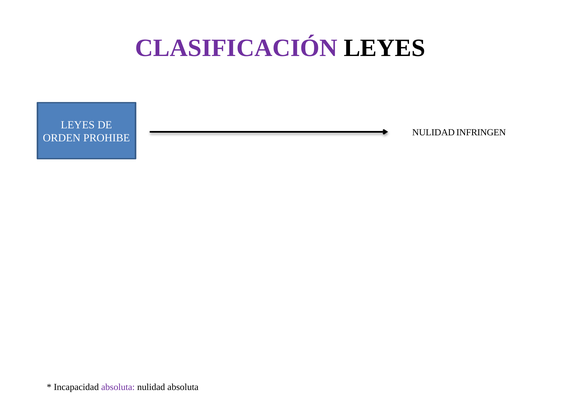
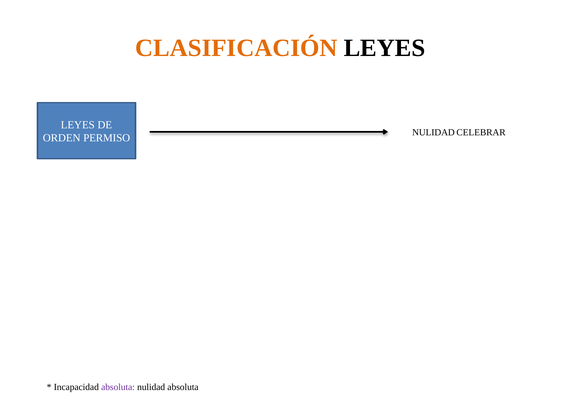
CLASIFICACIÓN colour: purple -> orange
INFRINGEN: INFRINGEN -> CELEBRAR
PROHIBE: PROHIBE -> PERMISO
